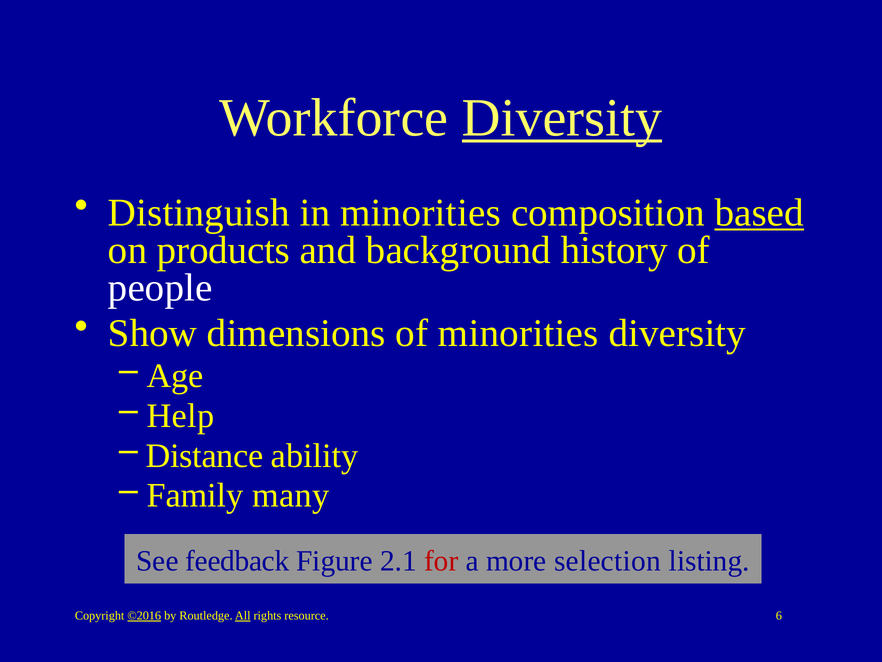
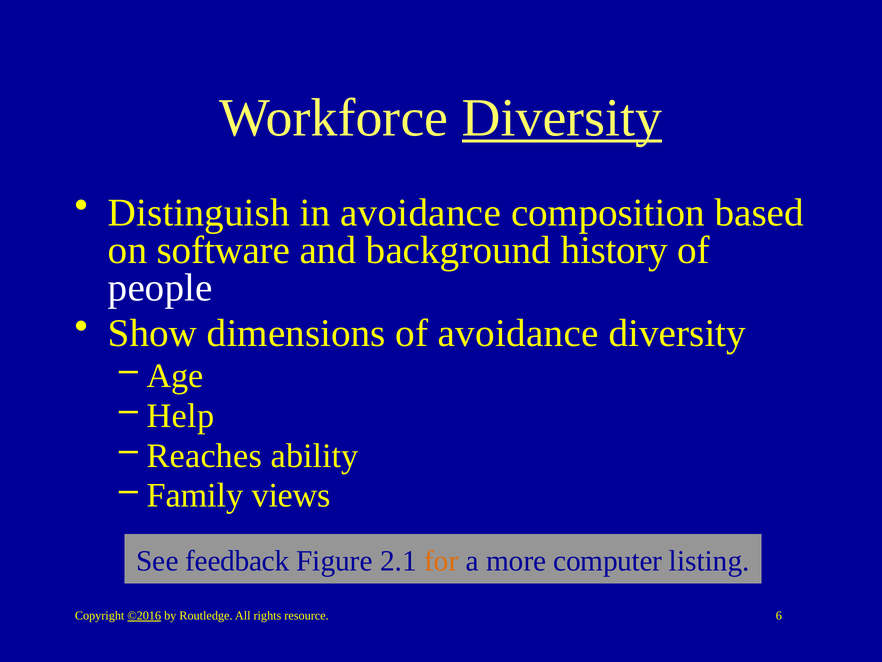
in minorities: minorities -> avoidance
based underline: present -> none
products: products -> software
of minorities: minorities -> avoidance
Distance: Distance -> Reaches
many: many -> views
for colour: red -> orange
selection: selection -> computer
All underline: present -> none
